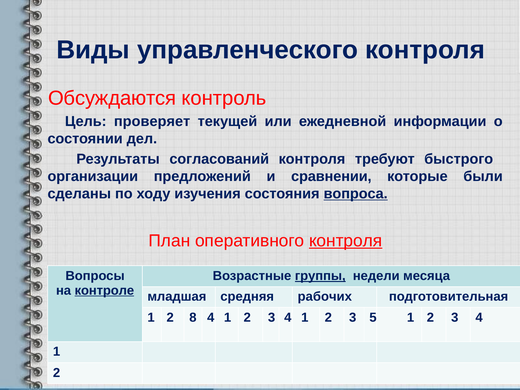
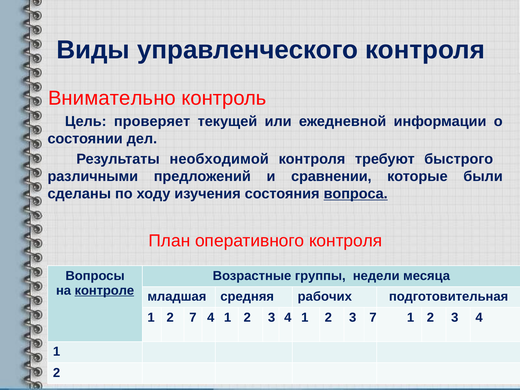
Обсуждаются: Обсуждаются -> Внимательно
согласований: согласований -> необходимой
организации: организации -> различными
контроля at (346, 241) underline: present -> none
группы underline: present -> none
2 8: 8 -> 7
3 5: 5 -> 7
